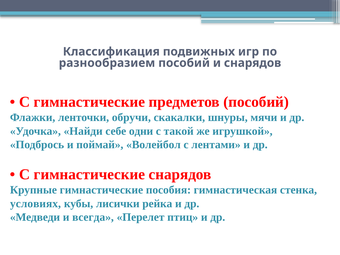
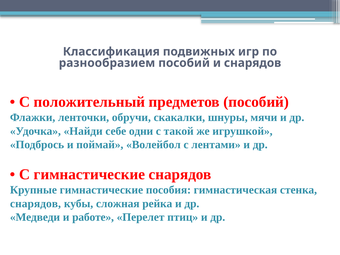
гимнастические at (89, 102): гимнастические -> положительный
условиях at (35, 204): условиях -> снарядов
лисички: лисички -> сложная
всегда: всегда -> работе
